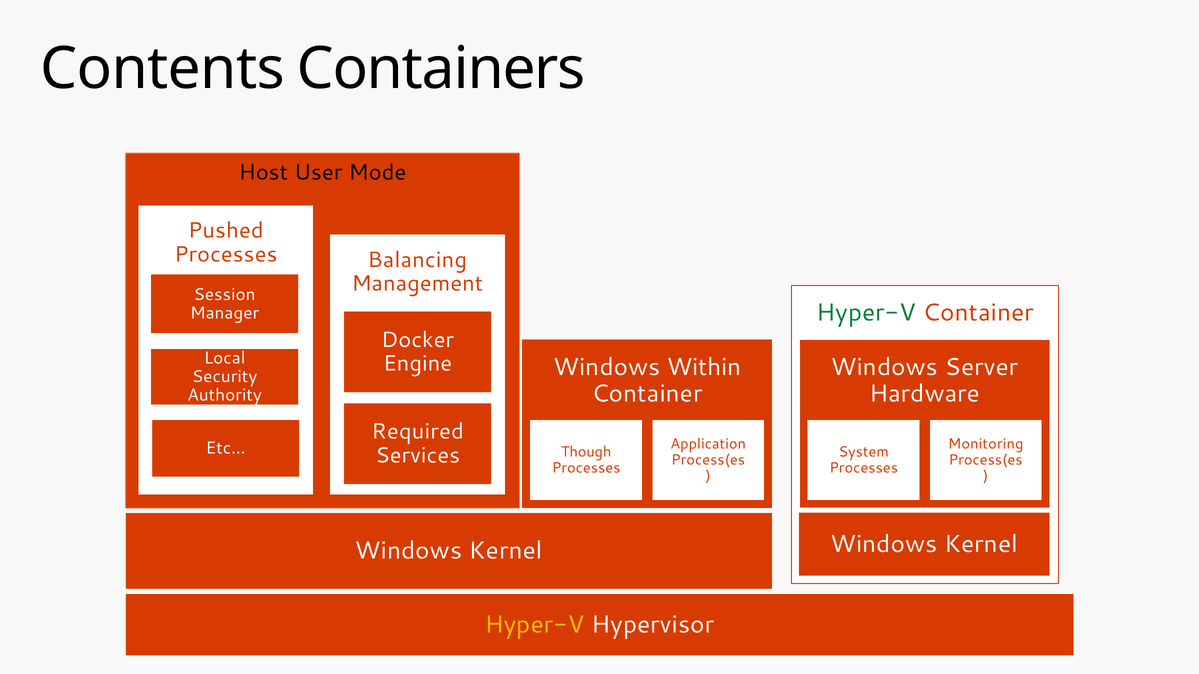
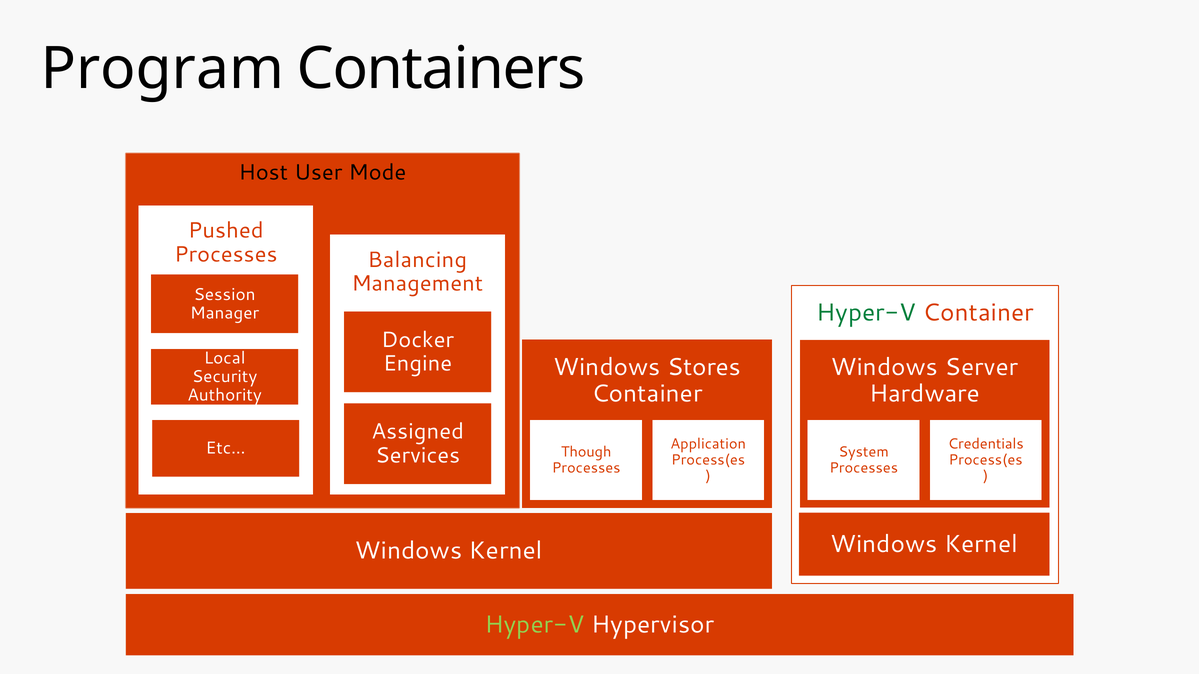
Contents: Contents -> Program
Within: Within -> Stores
Required: Required -> Assigned
Monitoring: Monitoring -> Credentials
Hyper-V at (535, 625) colour: yellow -> light green
